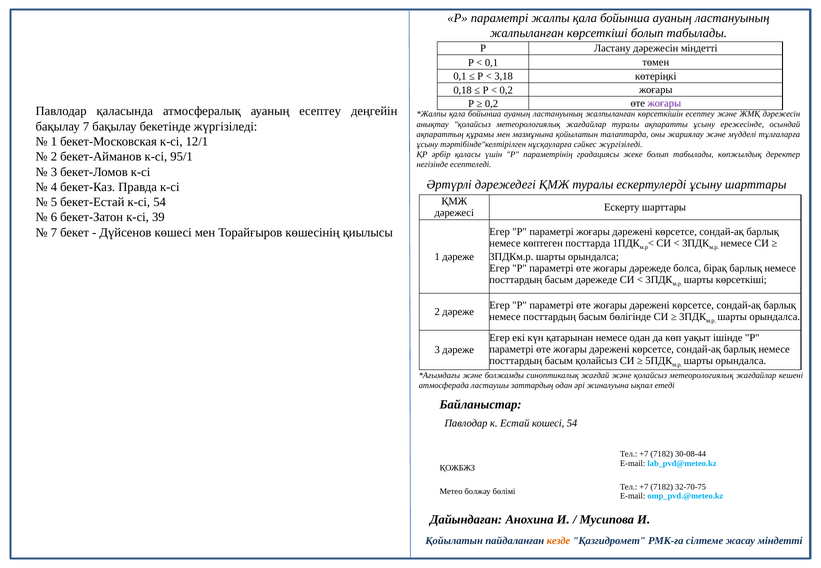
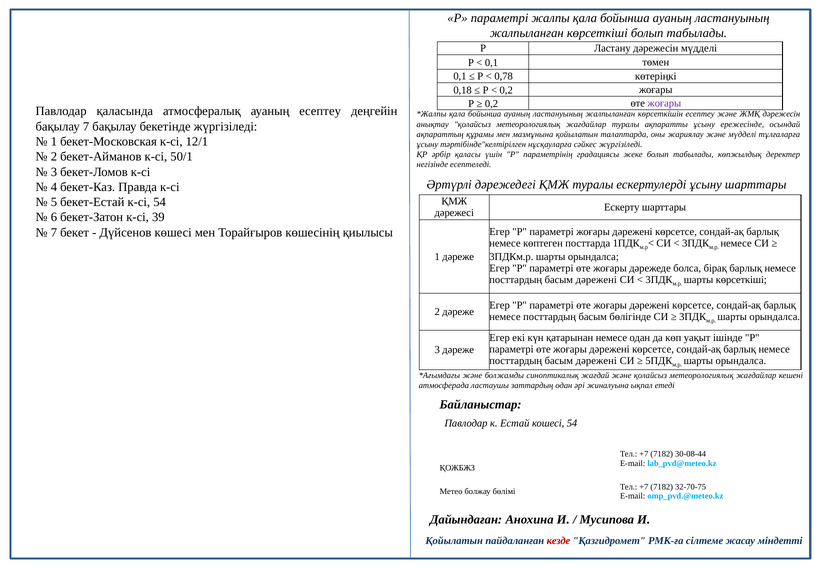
дәрежесін міндетті: міндетті -> мүдделі
3,18: 3,18 -> 0,78
95/1: 95/1 -> 50/1
дәрежеде at (596, 280): дәрежеде -> дәрежені
қолайсыз at (596, 361): қолайсыз -> дәрежені
кезде colour: orange -> red
